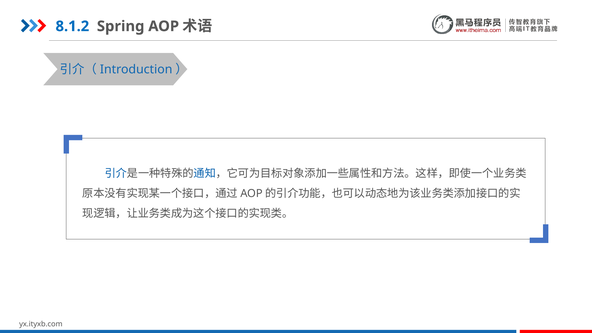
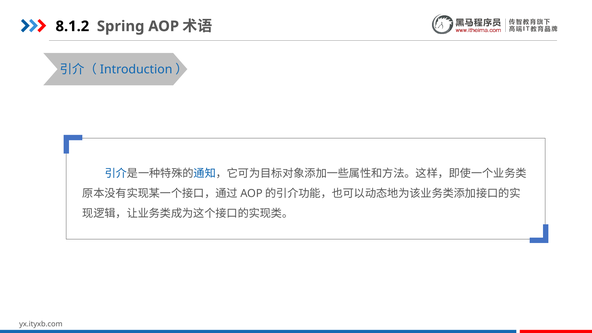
8.1.2 colour: blue -> black
